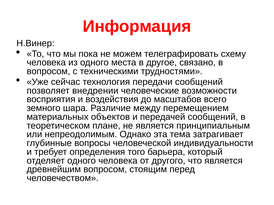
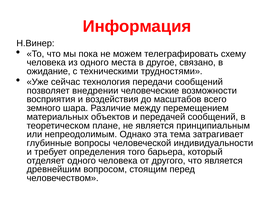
вопросом at (48, 71): вопросом -> ожидание
